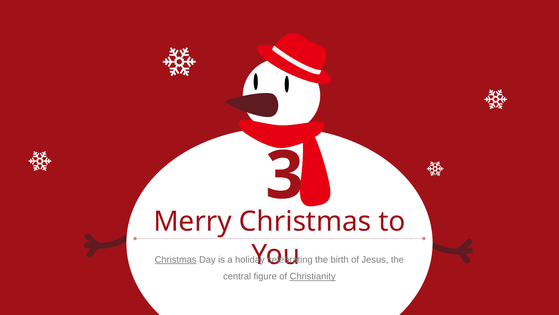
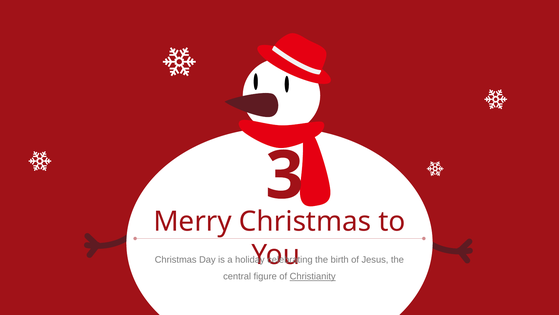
Christmas at (176, 259) underline: present -> none
